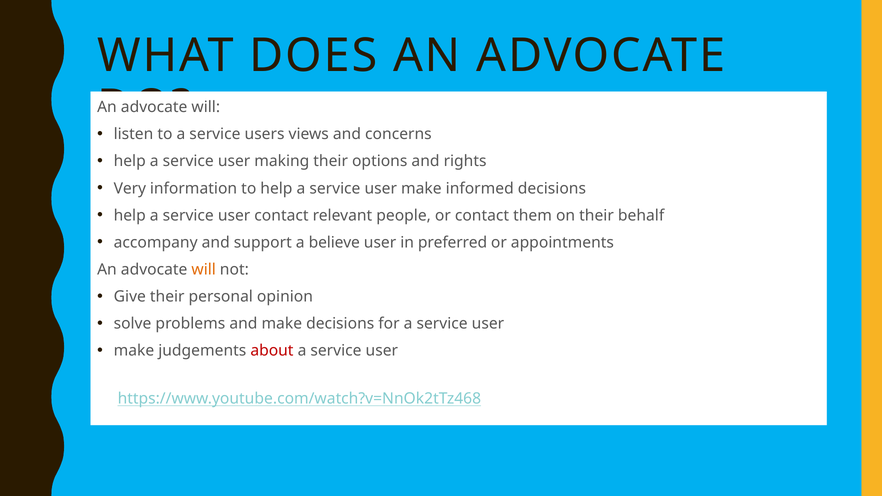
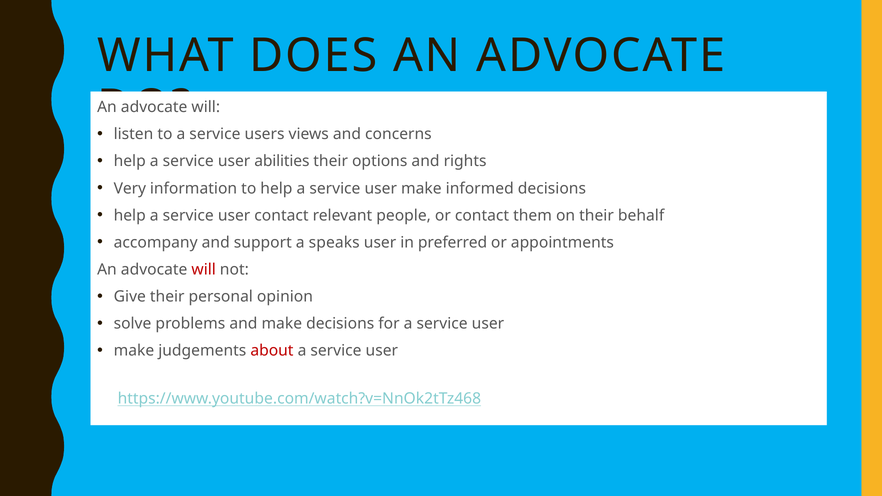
making: making -> abilities
believe: believe -> speaks
will at (204, 270) colour: orange -> red
